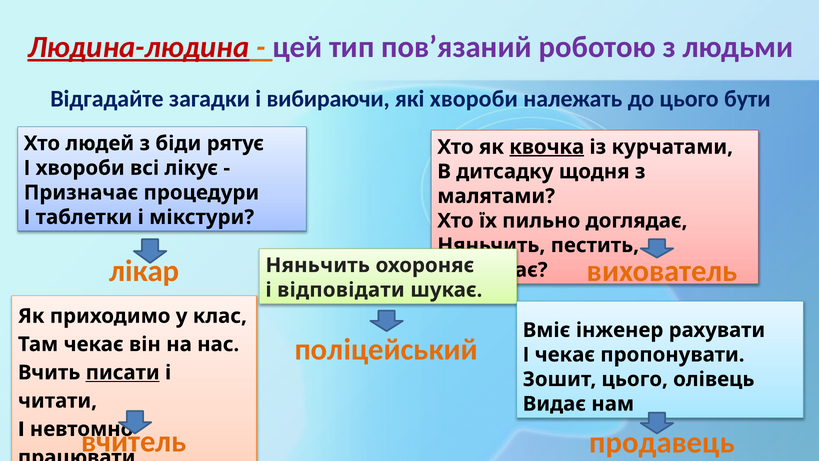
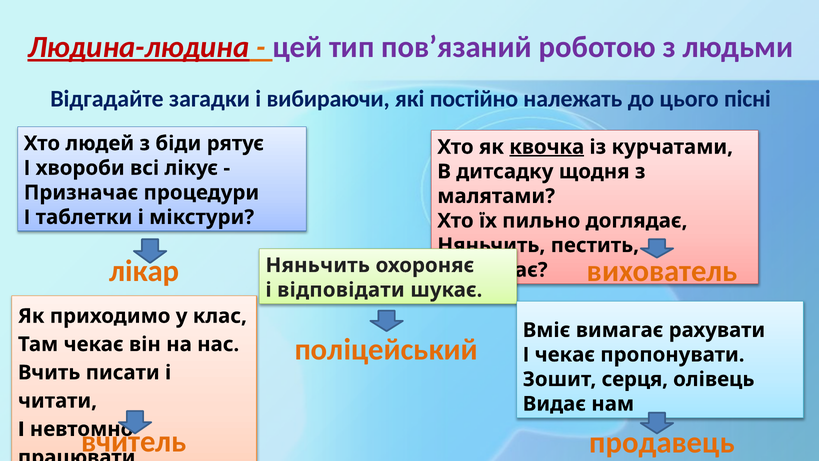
які хвороби: хвороби -> постійно
бути: бути -> пісні
інженер: інженер -> вимагає
писати underline: present -> none
Зошит цього: цього -> серця
